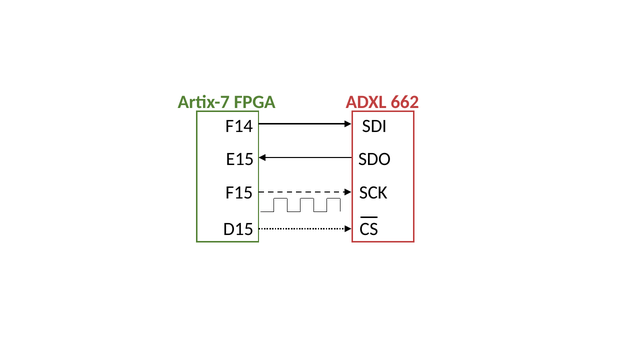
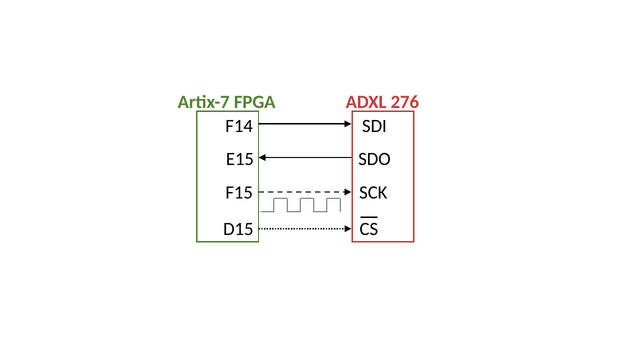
662: 662 -> 276
